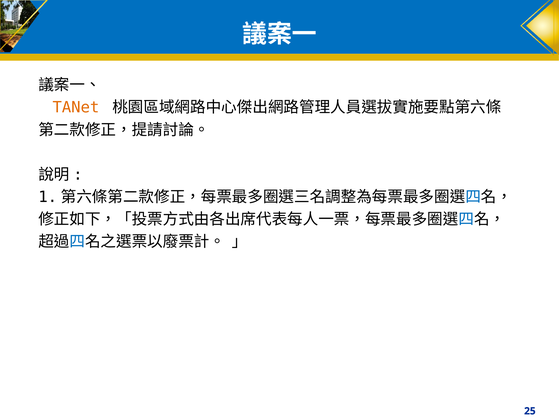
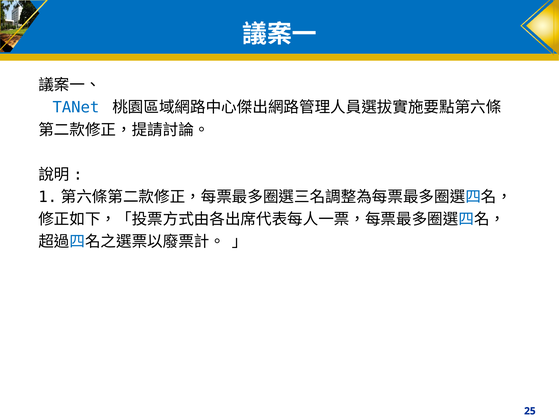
TANet colour: orange -> blue
